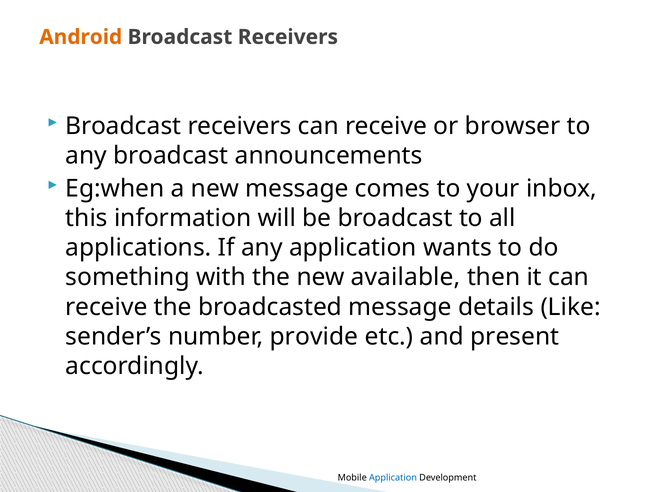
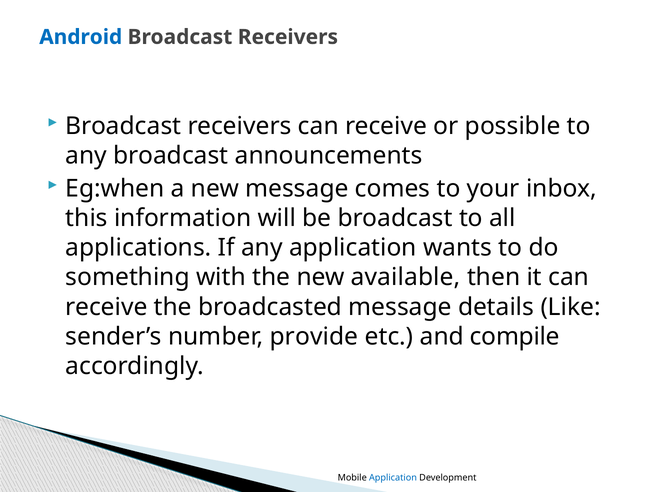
Android colour: orange -> blue
browser: browser -> possible
present: present -> compile
